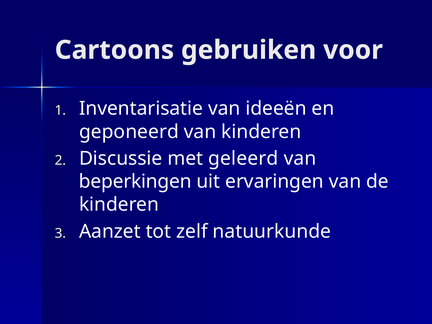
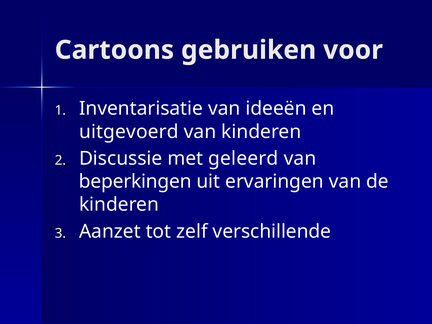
geponeerd: geponeerd -> uitgevoerd
natuurkunde: natuurkunde -> verschillende
